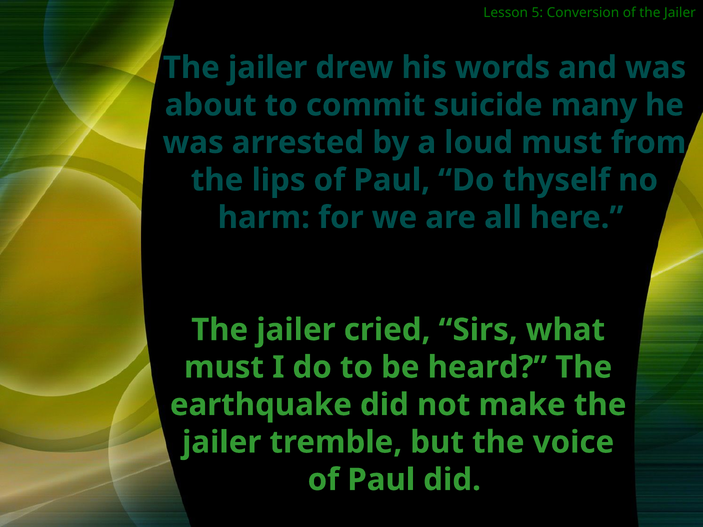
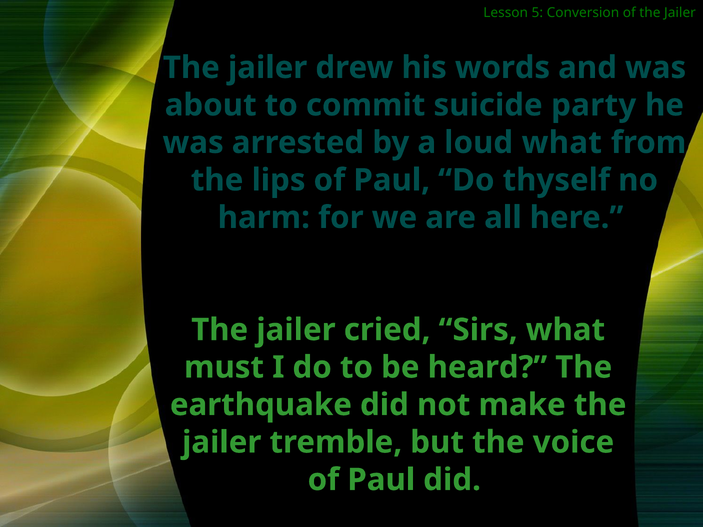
many: many -> party
loud must: must -> what
